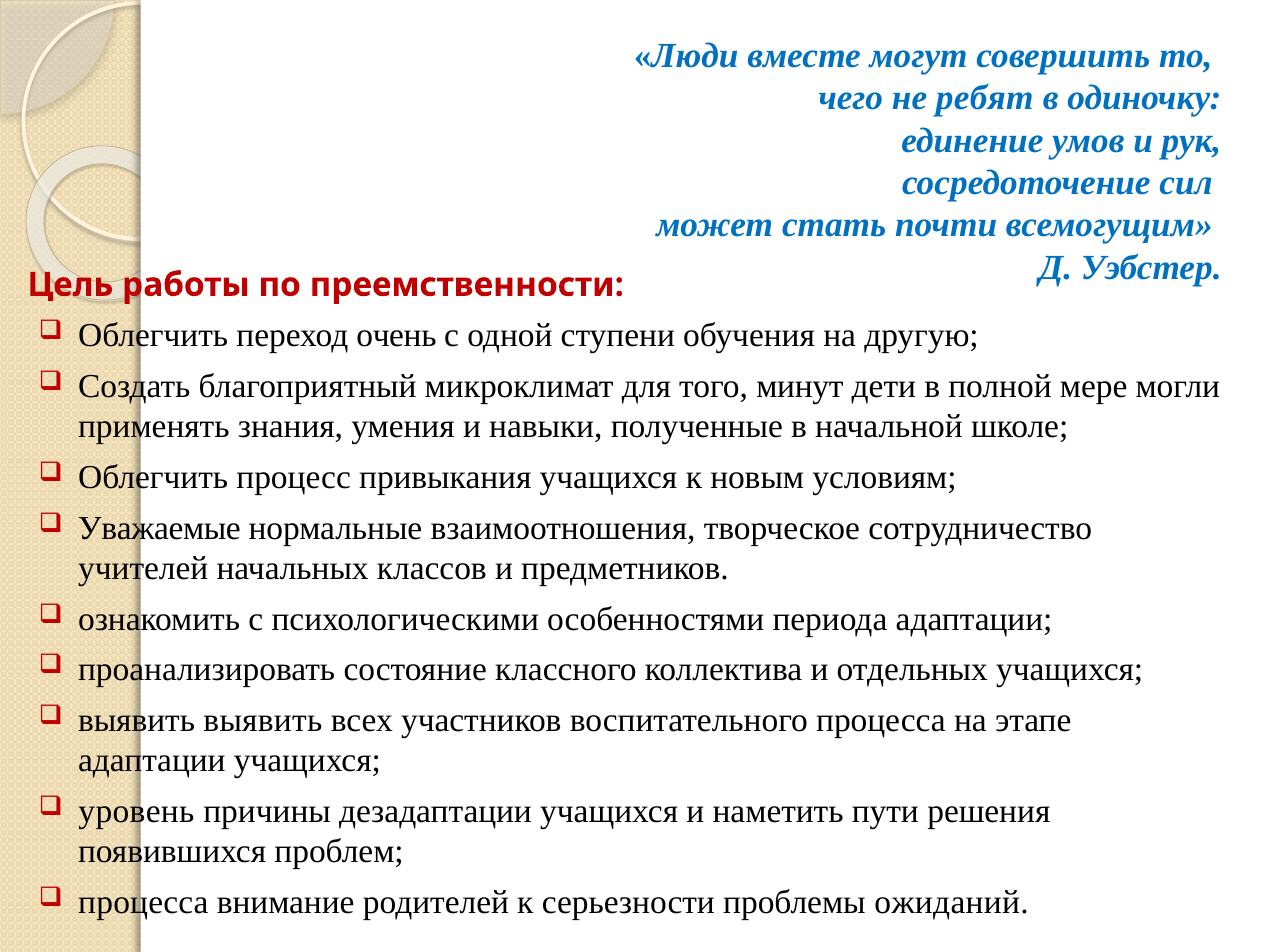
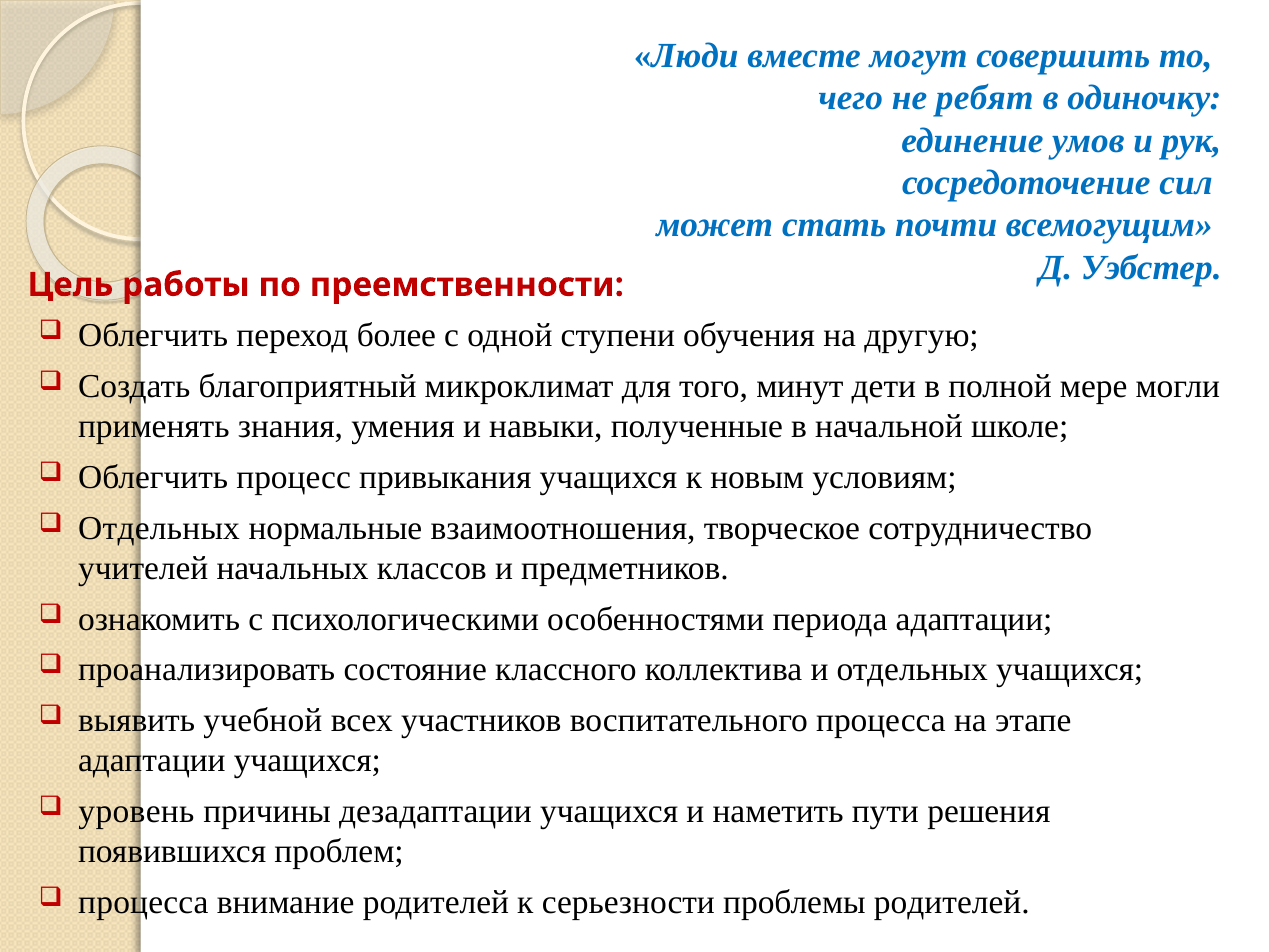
очень: очень -> более
Уважаемые at (159, 528): Уважаемые -> Отдельных
выявить выявить: выявить -> учебной
проблемы ожиданий: ожиданий -> родителей
